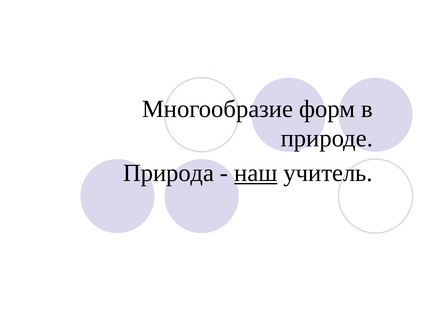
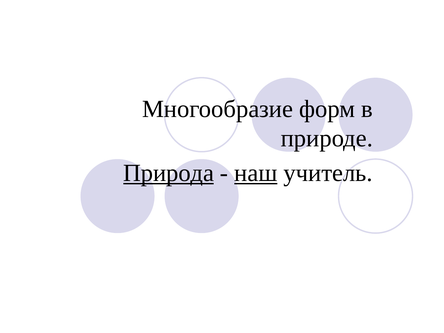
Природа underline: none -> present
